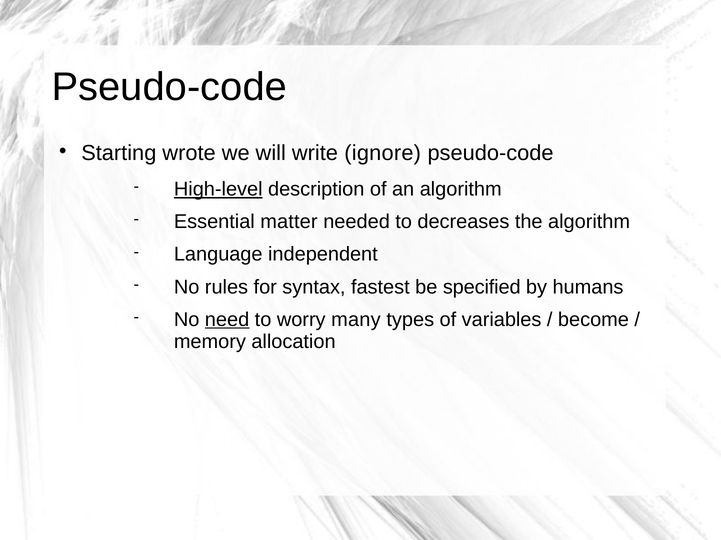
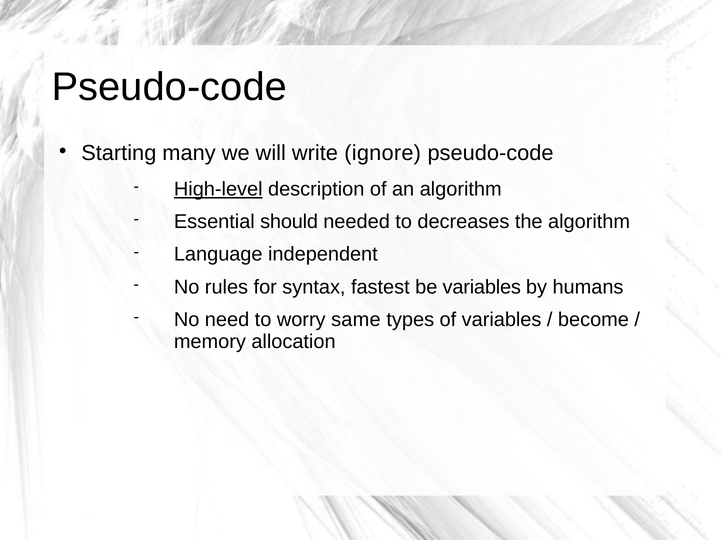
wrote: wrote -> many
matter: matter -> should
be specified: specified -> variables
need underline: present -> none
many: many -> same
